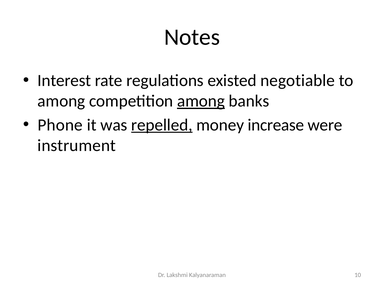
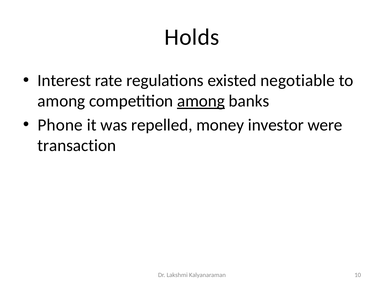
Notes: Notes -> Holds
repelled underline: present -> none
increase: increase -> investor
instrument: instrument -> transaction
